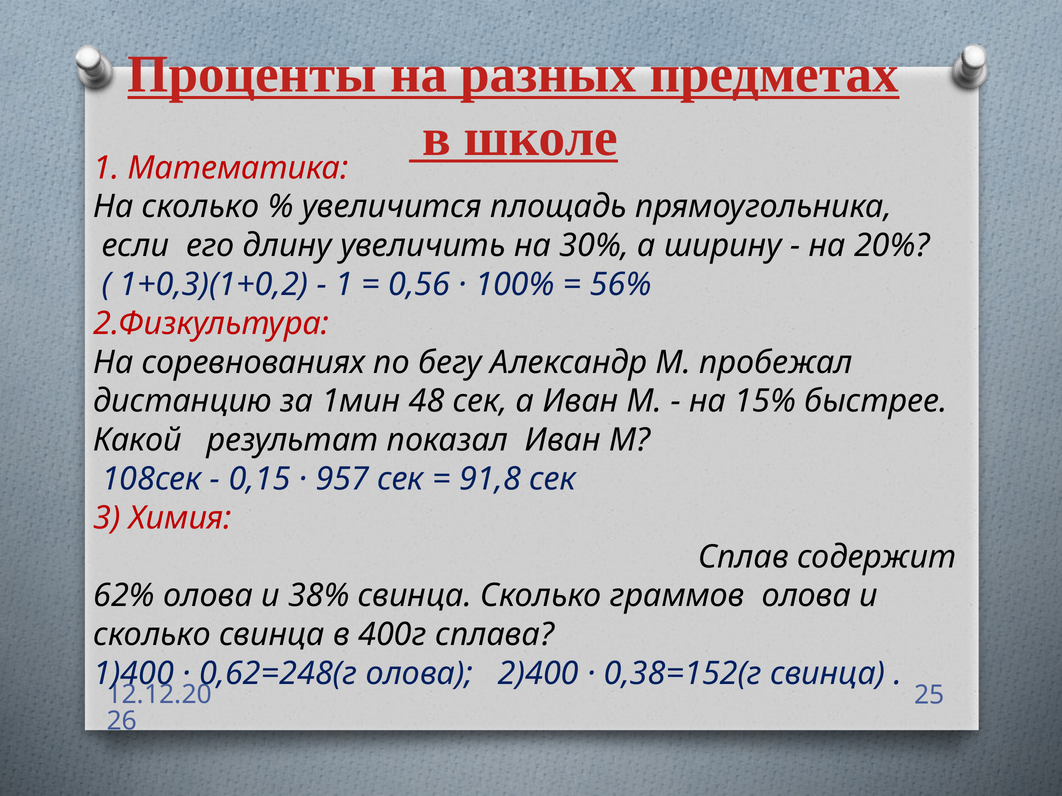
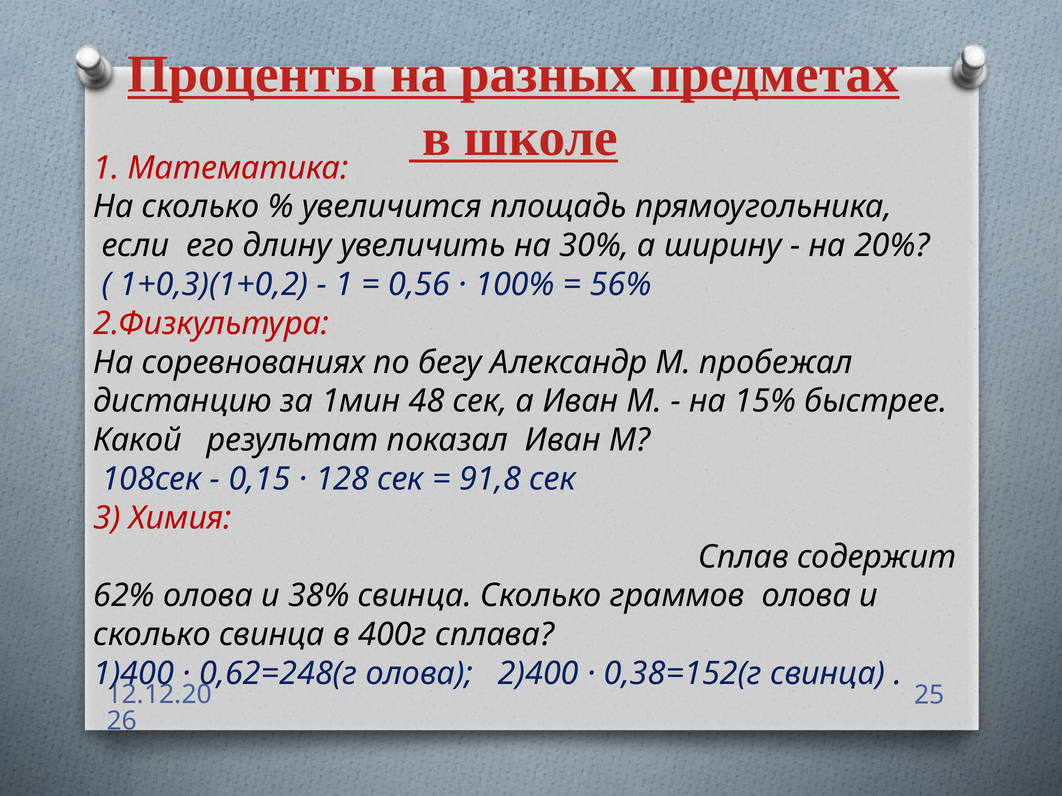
957: 957 -> 128
